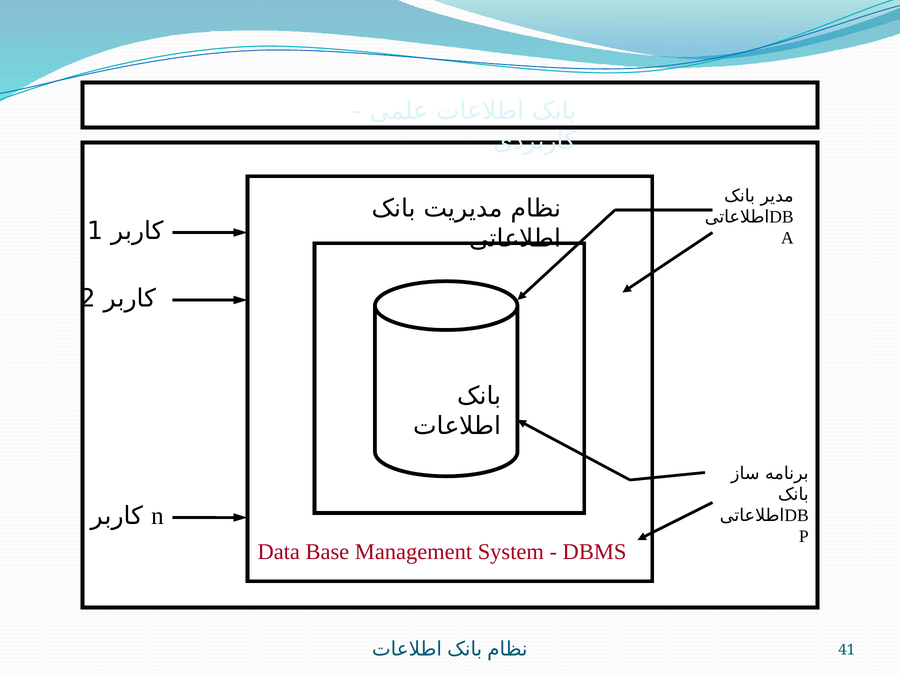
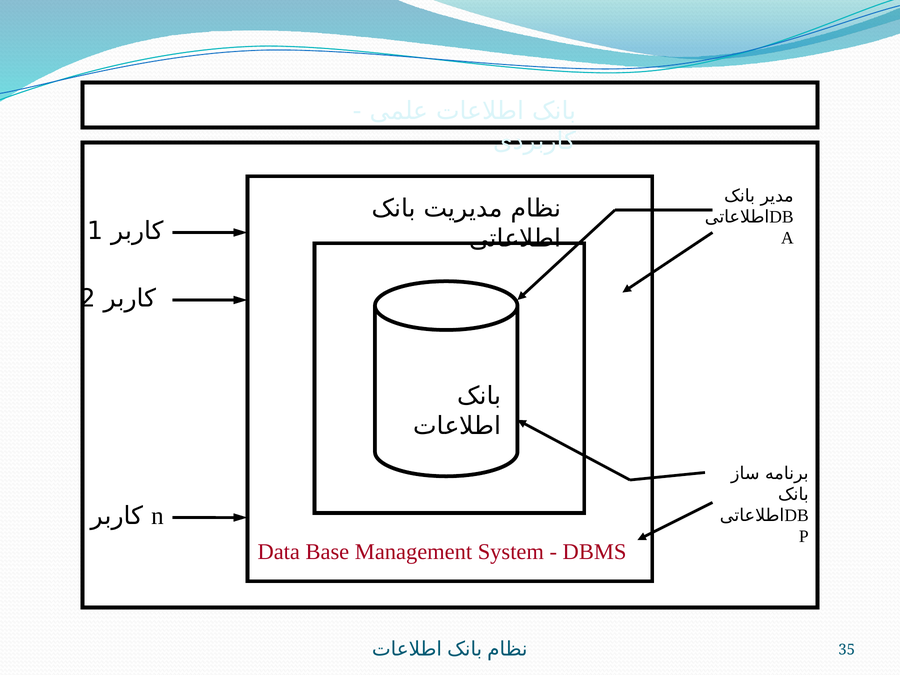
41: 41 -> 35
